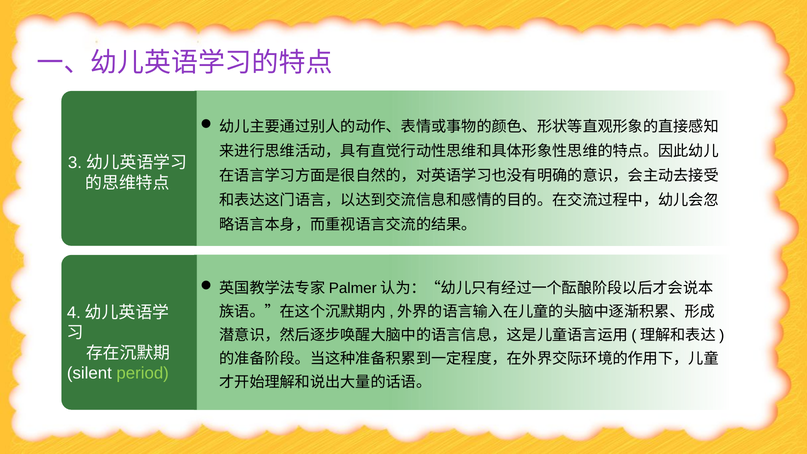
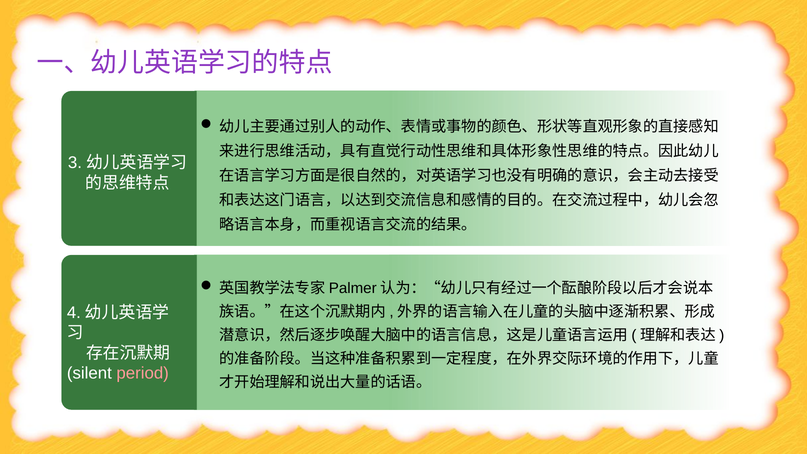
period colour: light green -> pink
